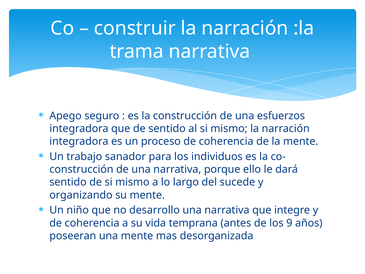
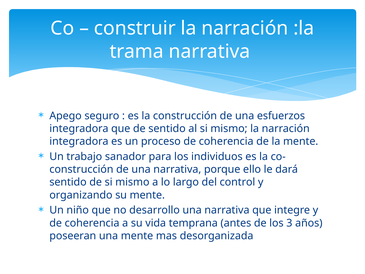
sucede: sucede -> control
9: 9 -> 3
